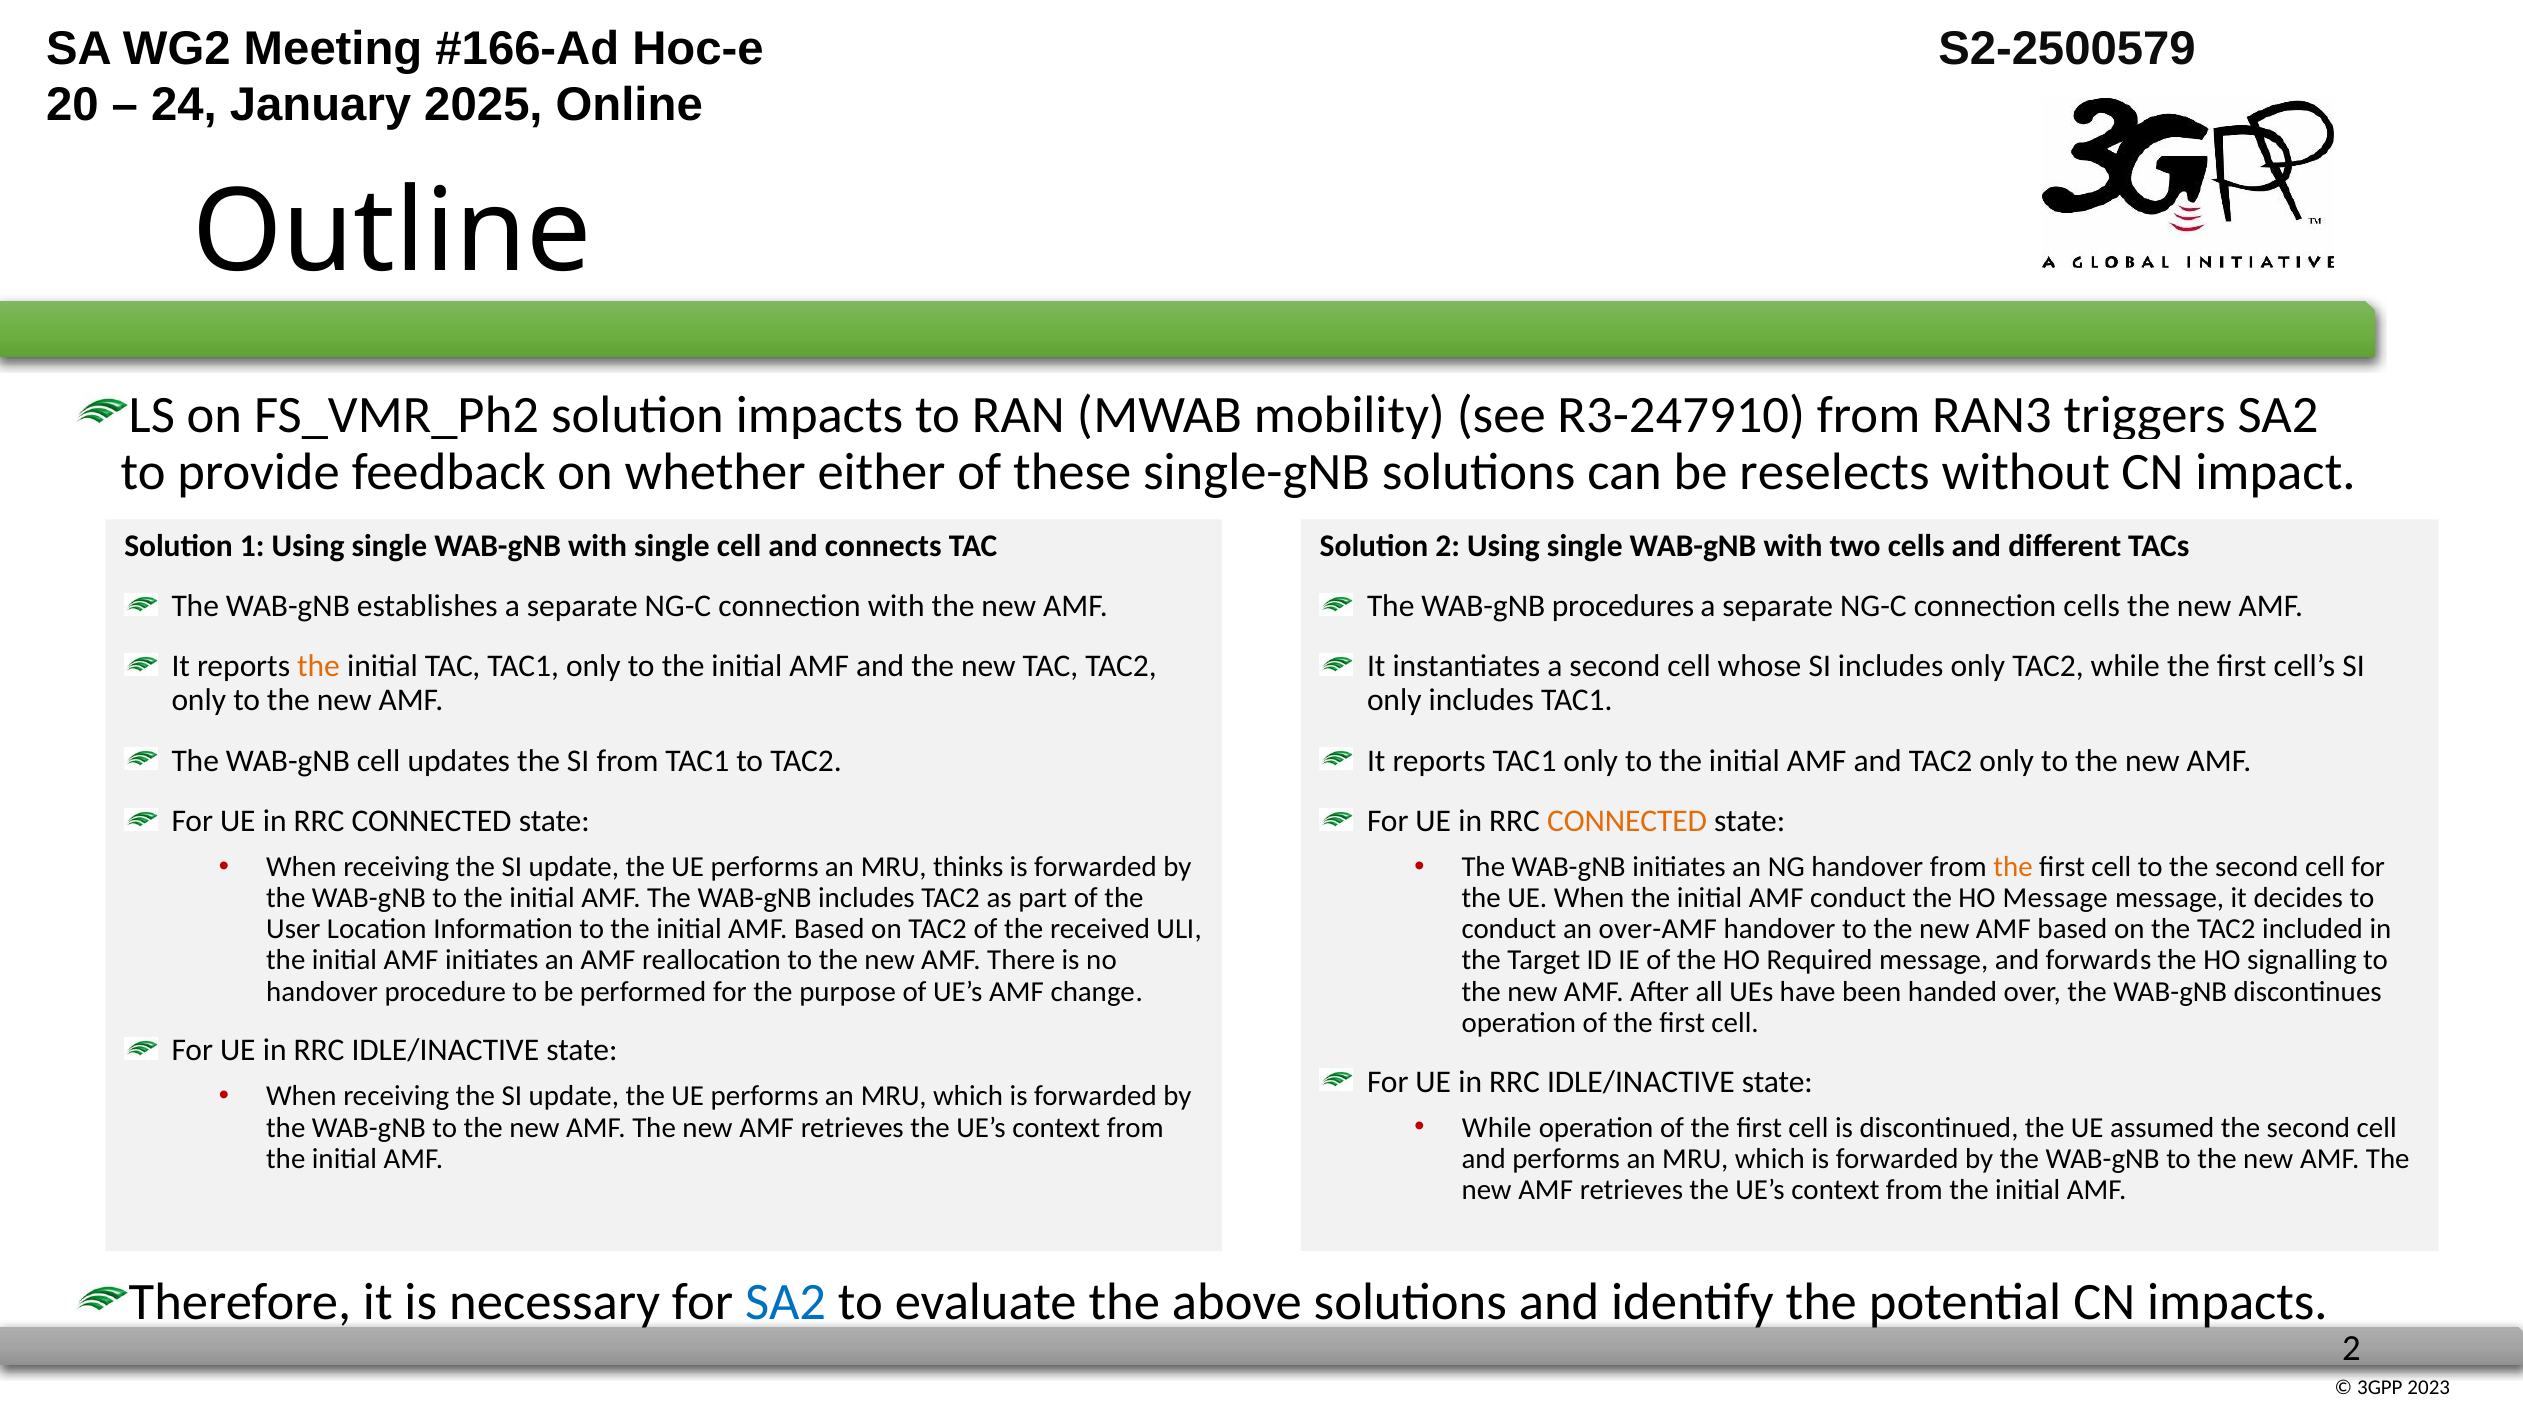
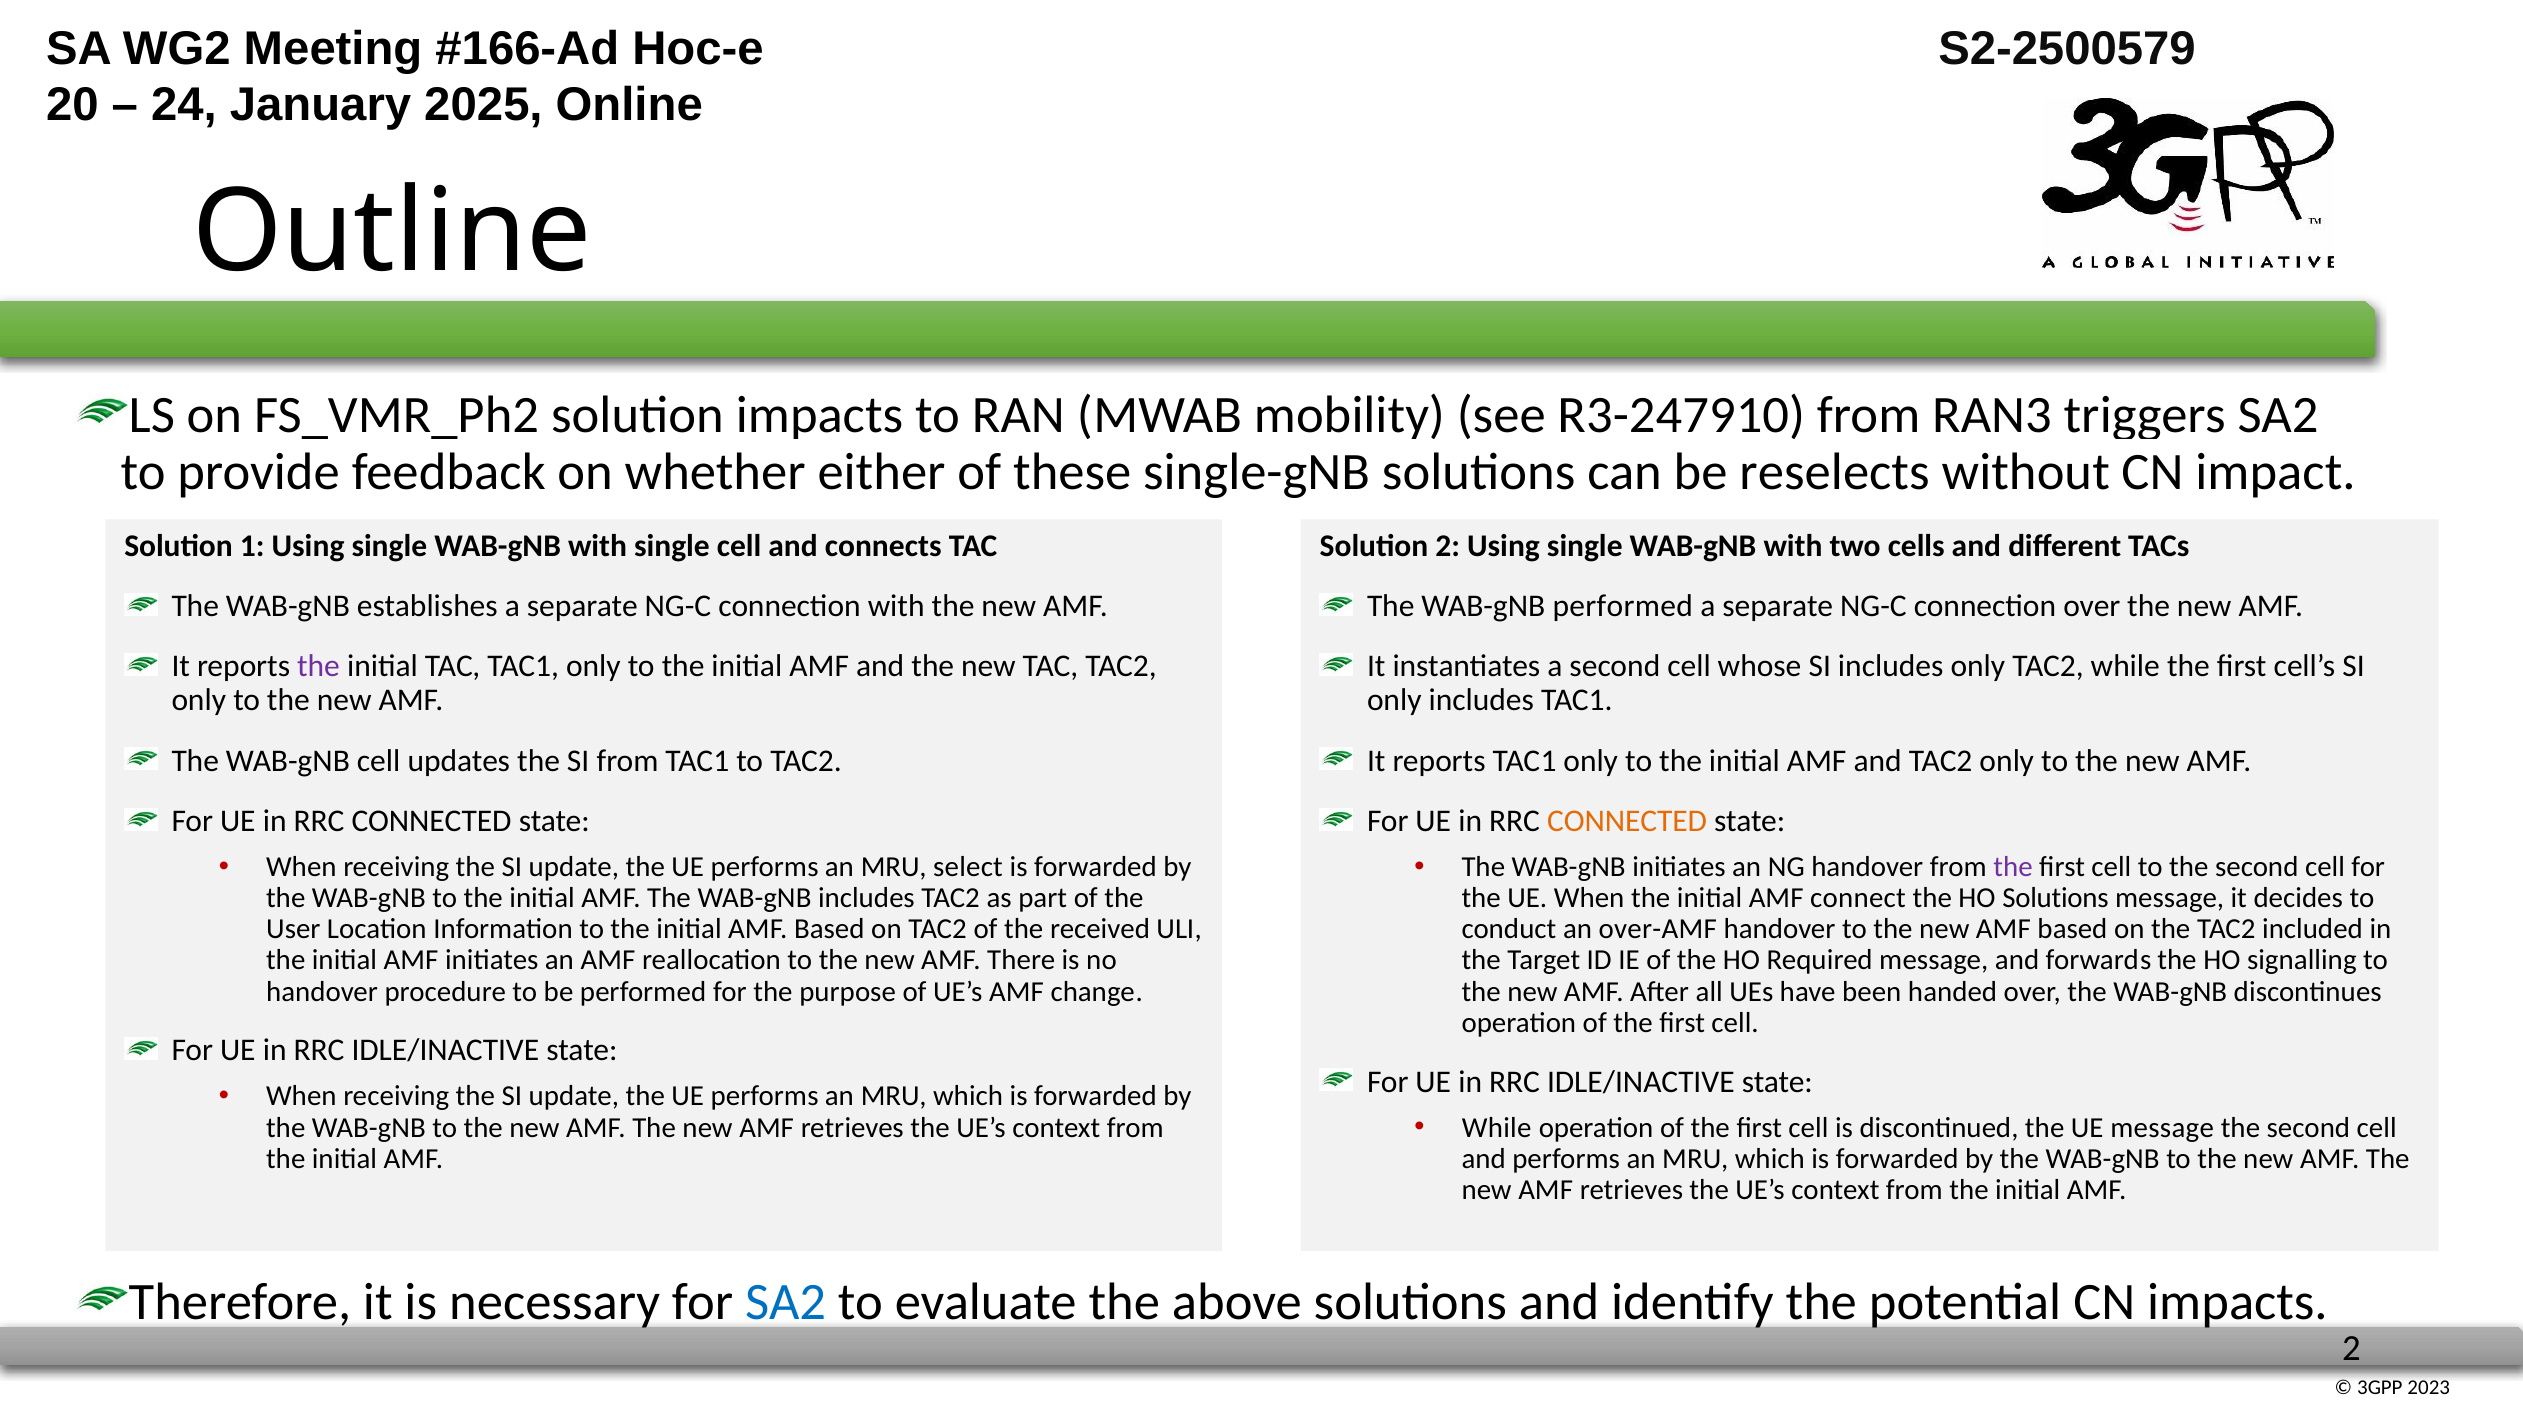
WAB-gNB procedures: procedures -> performed
connection cells: cells -> over
the at (319, 666) colour: orange -> purple
thinks: thinks -> select
the at (2013, 867) colour: orange -> purple
AMF conduct: conduct -> connect
HO Message: Message -> Solutions
UE assumed: assumed -> message
